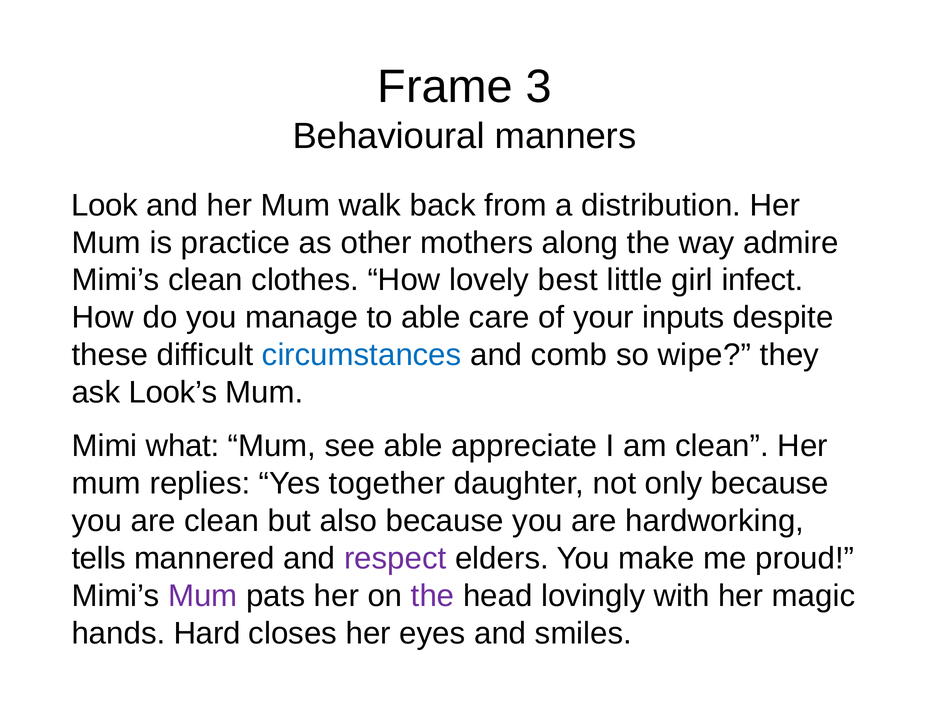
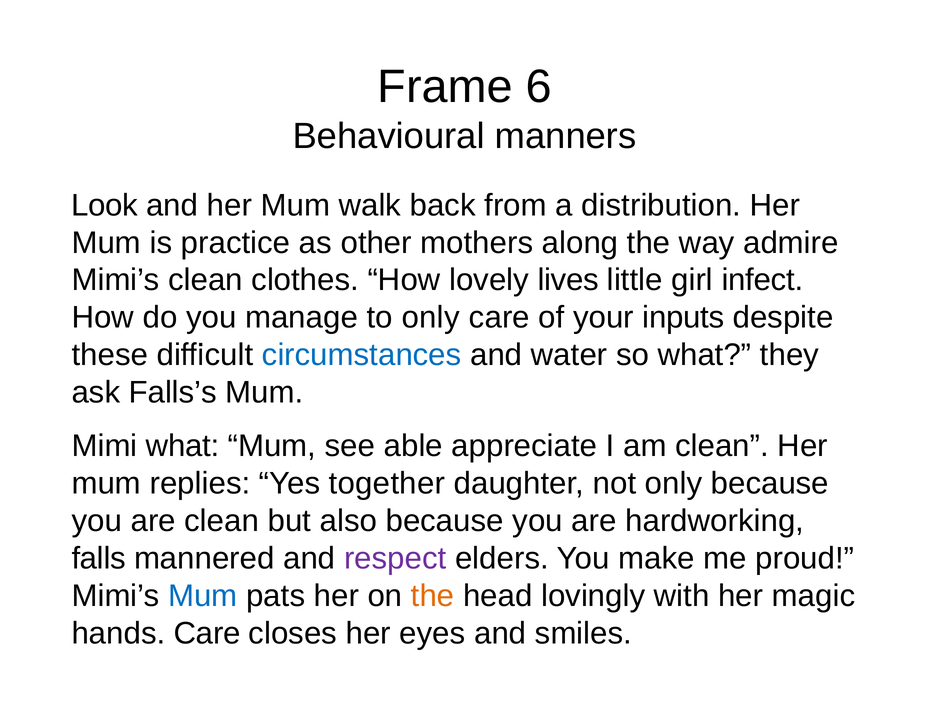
3: 3 -> 6
best: best -> lives
to able: able -> only
comb: comb -> water
so wipe: wipe -> what
Look’s: Look’s -> Falls’s
tells: tells -> falls
Mum at (203, 596) colour: purple -> blue
the at (433, 596) colour: purple -> orange
hands Hard: Hard -> Care
